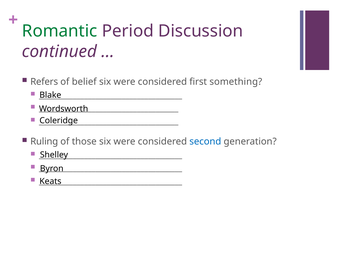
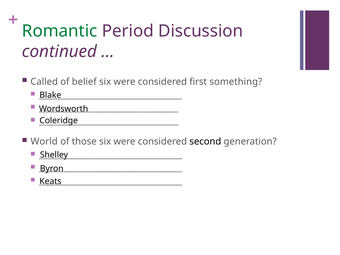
Refers: Refers -> Called
Ruling: Ruling -> World
second colour: blue -> black
